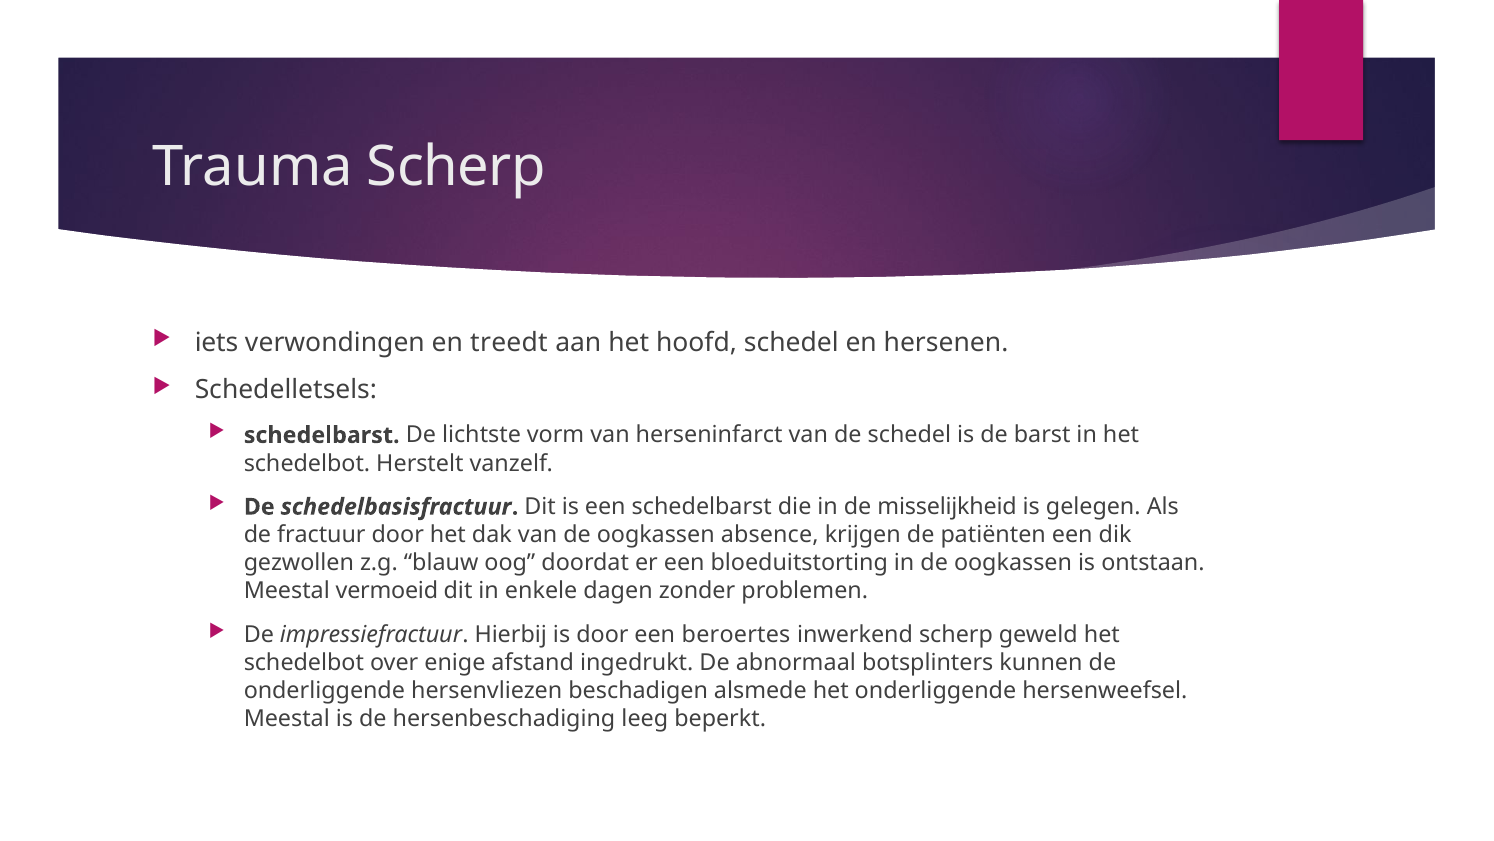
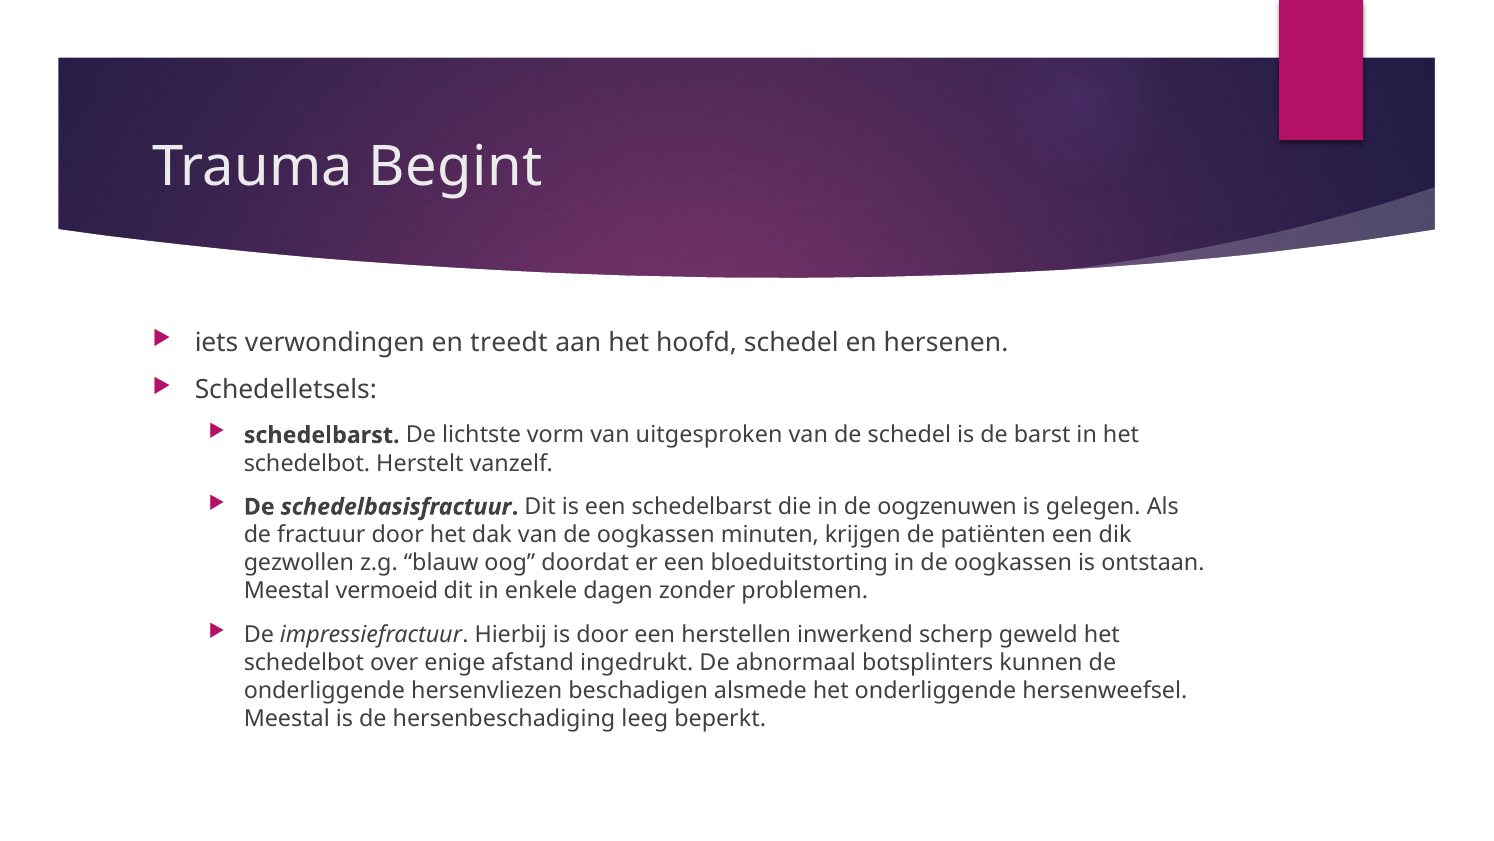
Trauma Scherp: Scherp -> Begint
herseninfarct: herseninfarct -> uitgesproken
misselijkheid: misselijkheid -> oogzenuwen
absence: absence -> minuten
beroertes: beroertes -> herstellen
